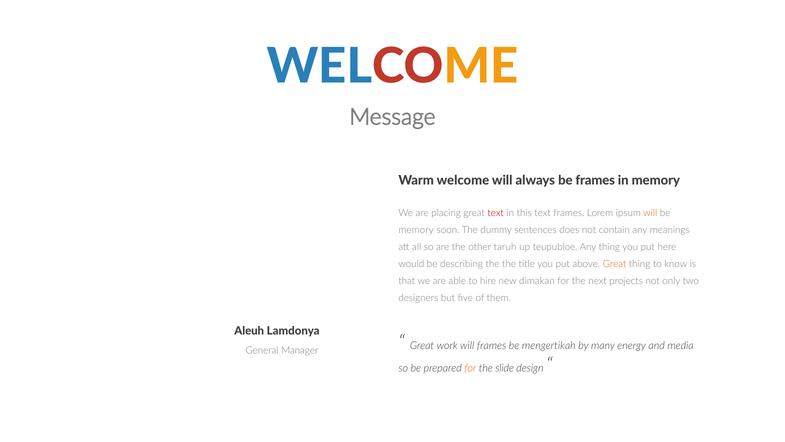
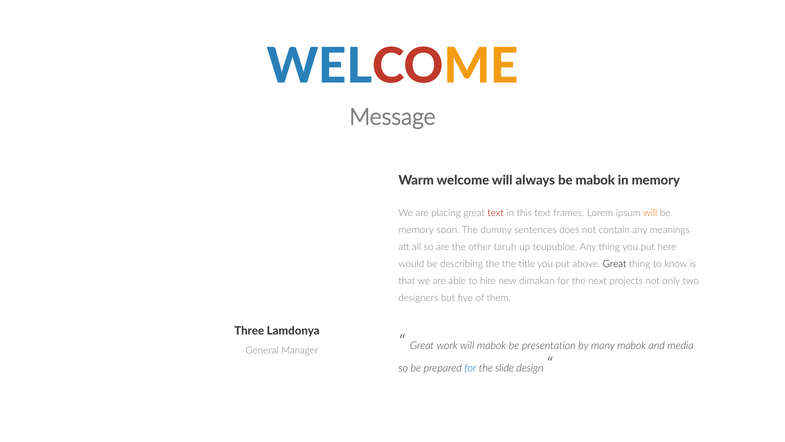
be frames: frames -> mabok
Great at (615, 264) colour: orange -> black
Aleuh: Aleuh -> Three
will frames: frames -> mabok
mengertikah: mengertikah -> presentation
many energy: energy -> mabok
for at (470, 368) colour: orange -> blue
